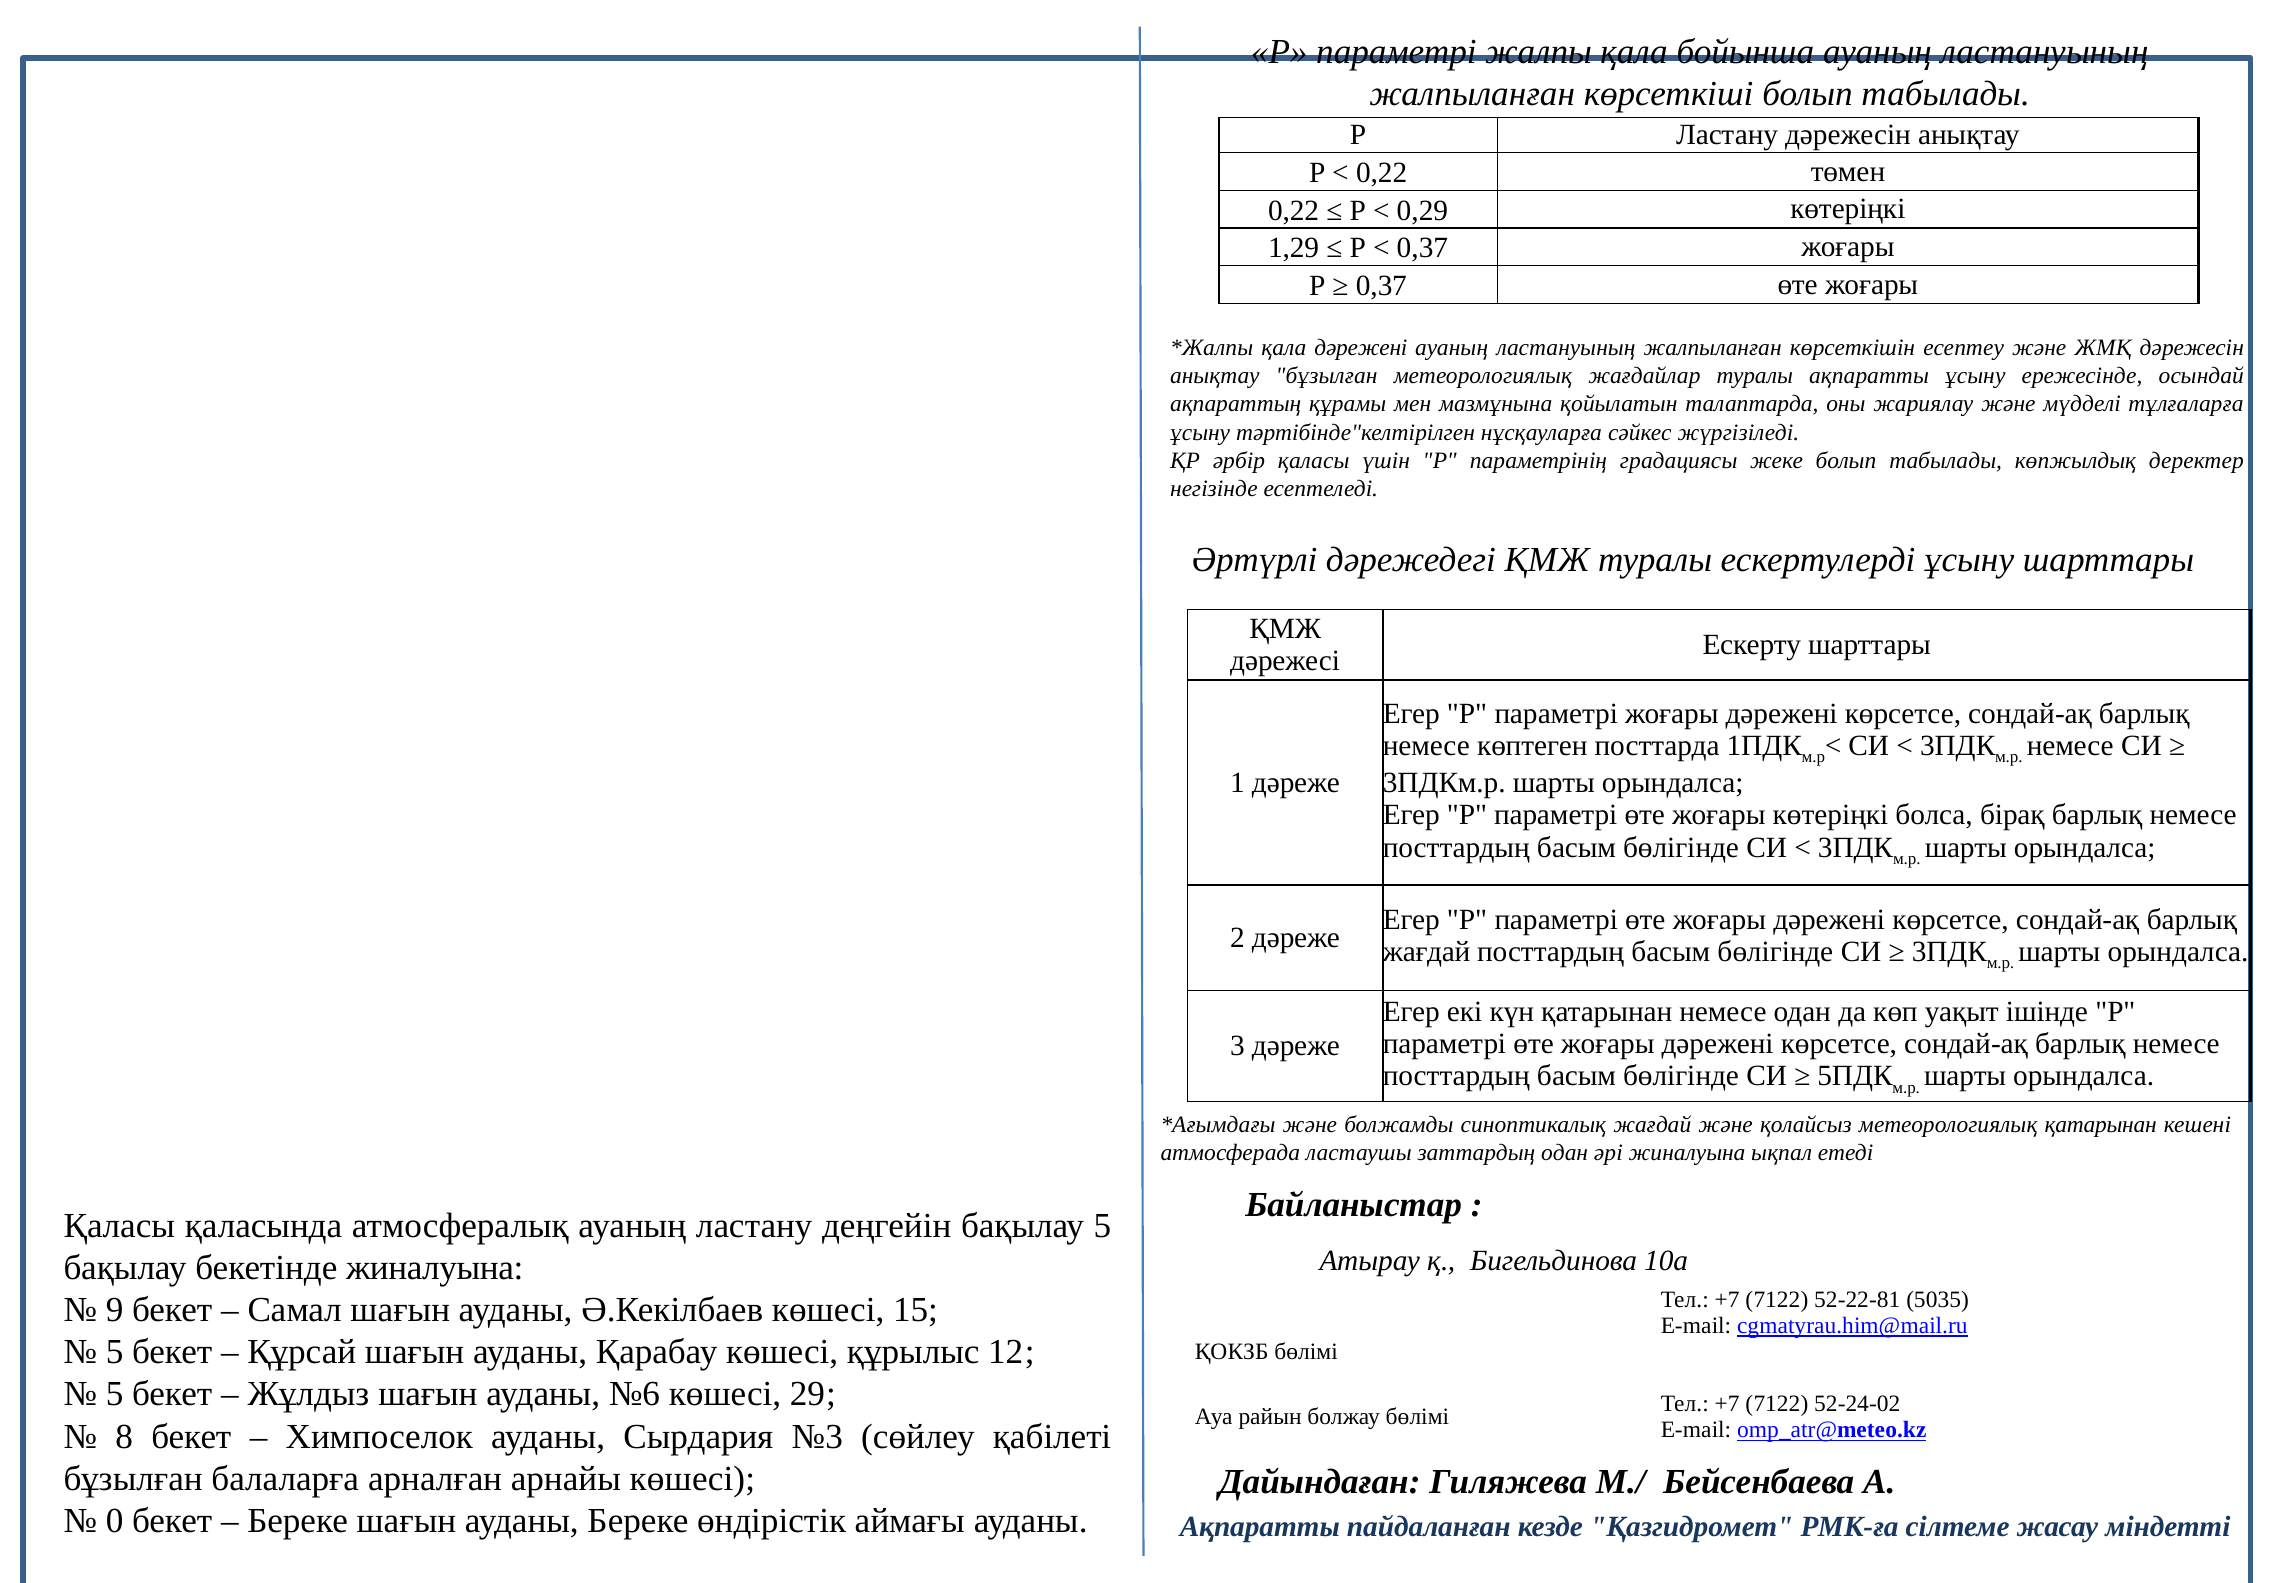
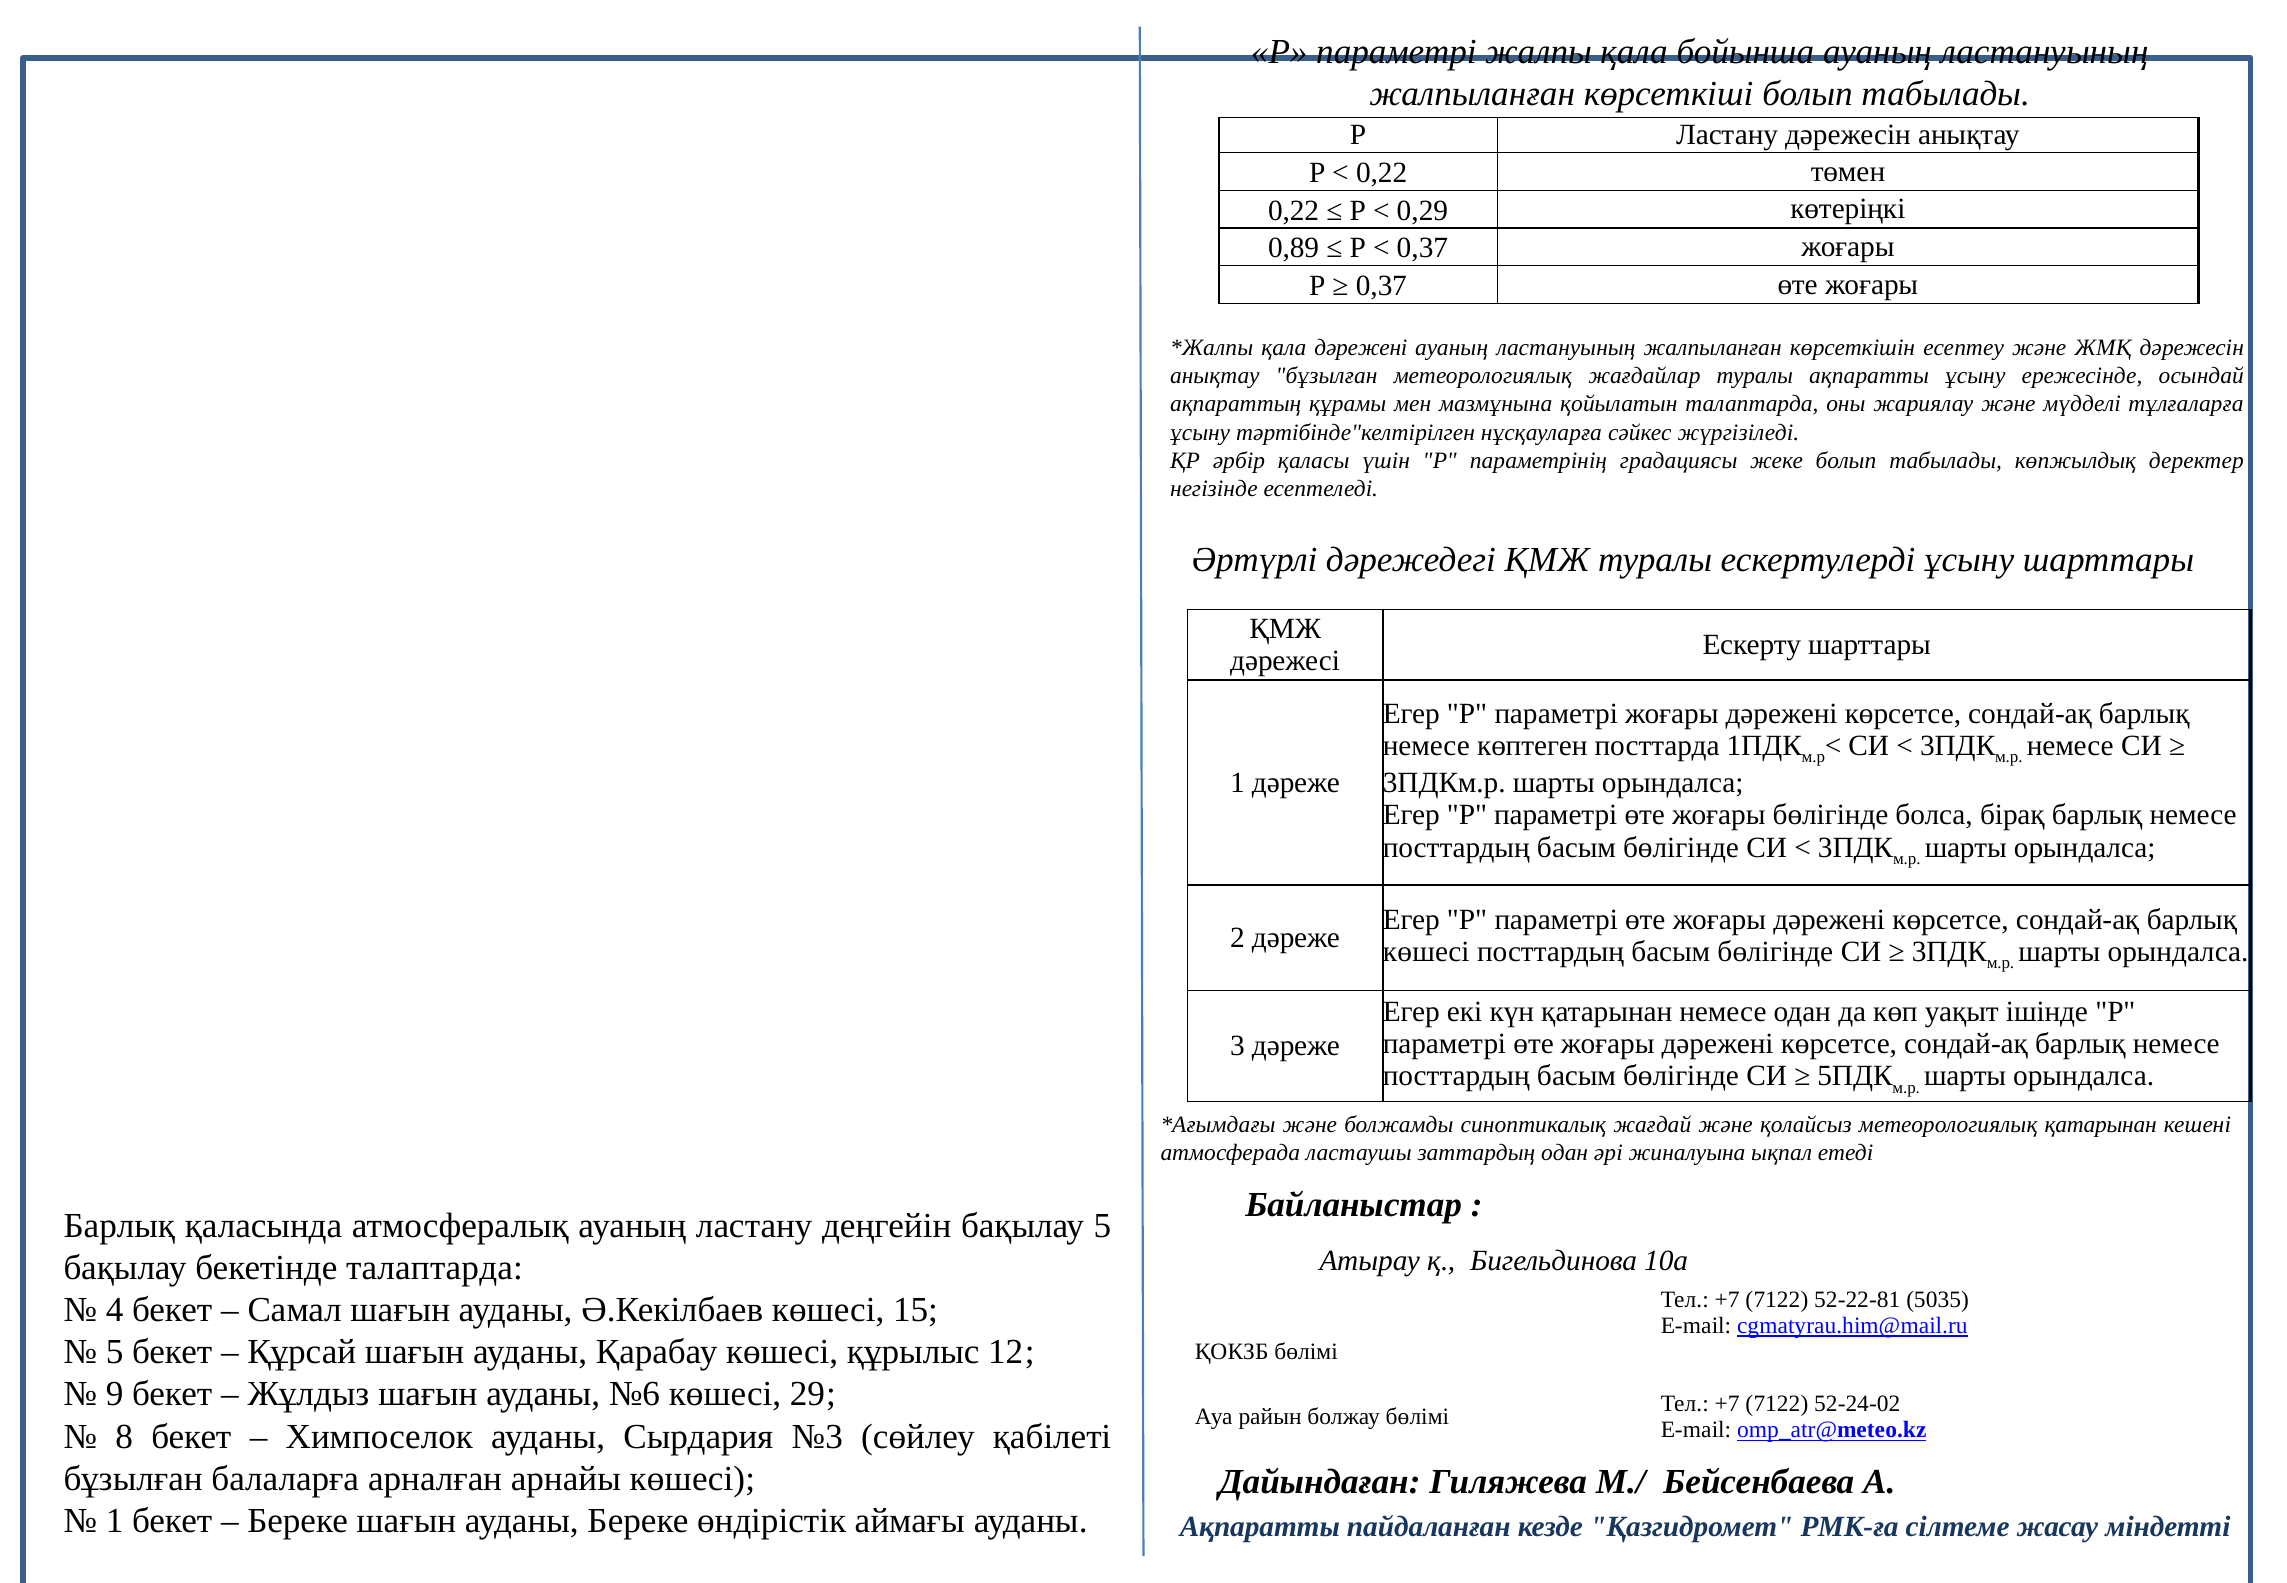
1,29: 1,29 -> 0,89
жоғары көтеріңкі: көтеріңкі -> бөлігінде
жағдай at (1427, 952): жағдай -> көшесі
Қаласы at (119, 1226): Қаласы -> Барлық
бекетінде жиналуына: жиналуына -> талаптарда
9: 9 -> 4
5 at (115, 1395): 5 -> 9
0 at (115, 1521): 0 -> 1
